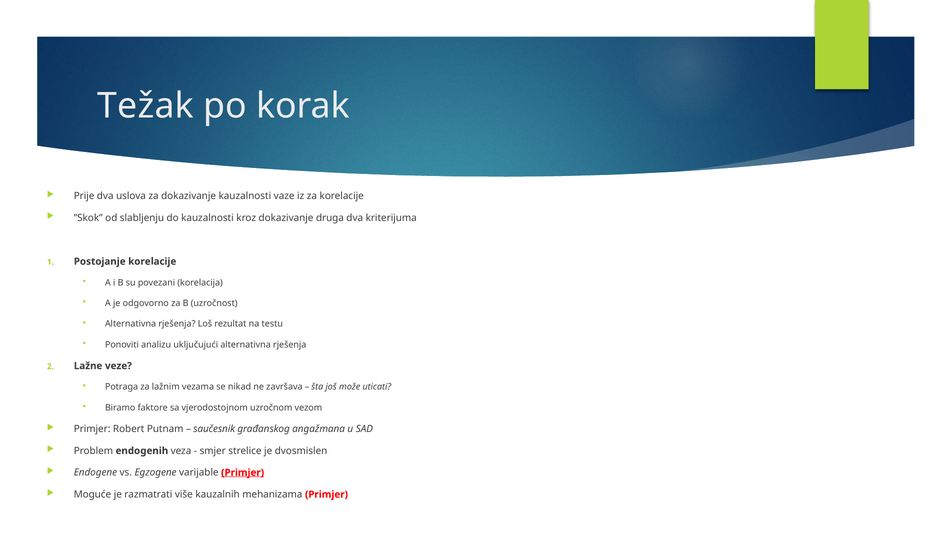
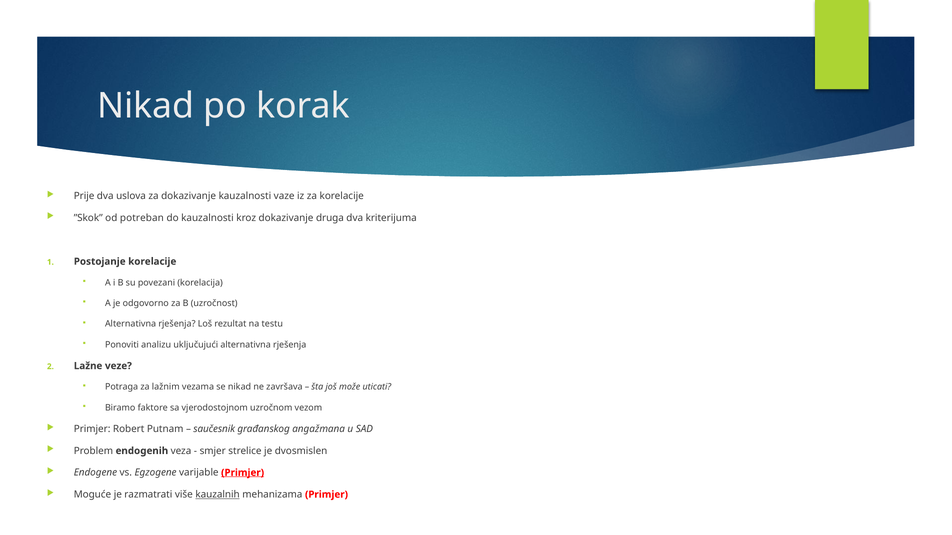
Težak at (146, 106): Težak -> Nikad
slabljenju: slabljenju -> potreban
kauzalnih underline: none -> present
